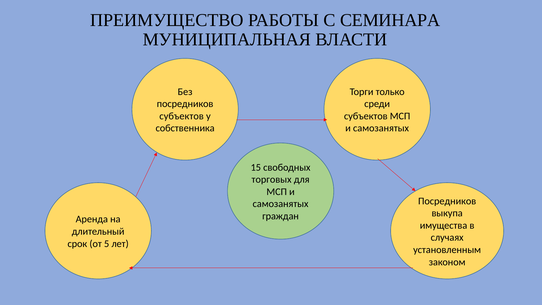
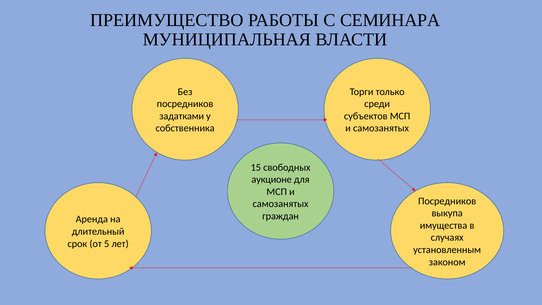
субъектов at (182, 116): субъектов -> задатками
торговых: торговых -> аукционе
